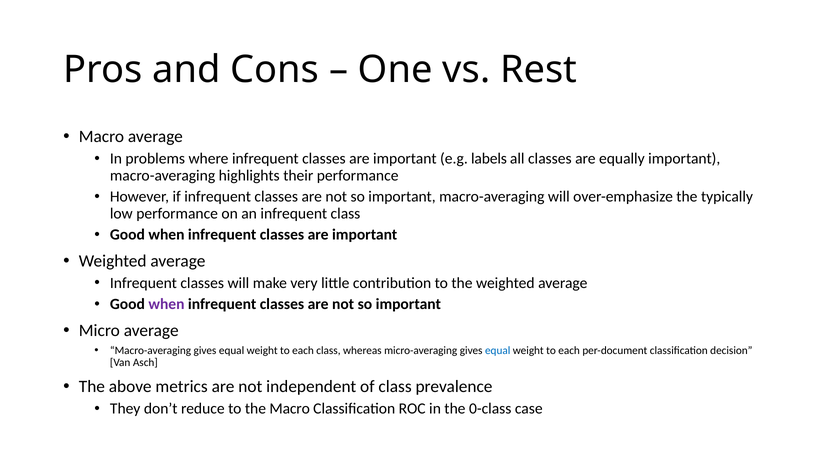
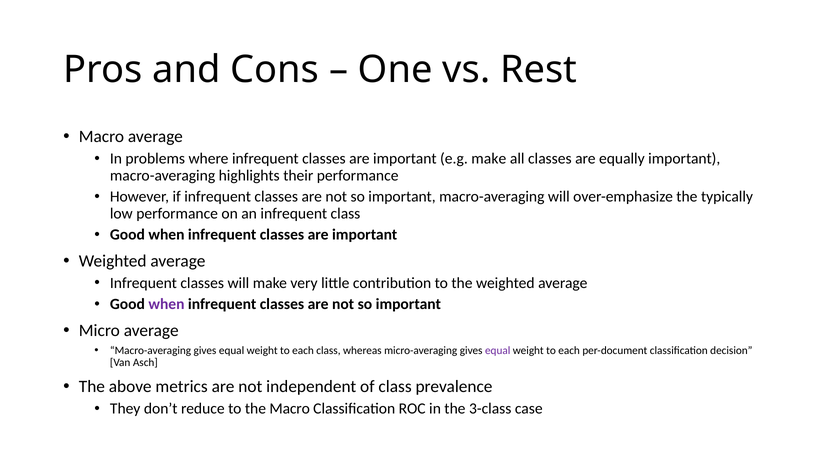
e.g labels: labels -> make
equal at (498, 350) colour: blue -> purple
0-class: 0-class -> 3-class
